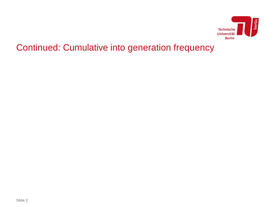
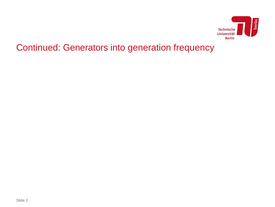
Cumulative: Cumulative -> Generators
